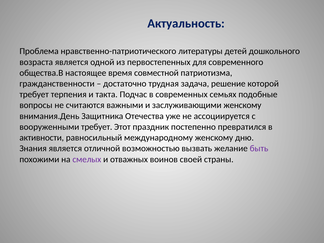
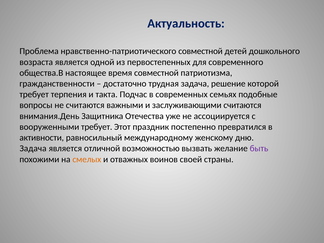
нравственно-патриотического литературы: литературы -> совместной
заслуживающими женскому: женскому -> считаются
Знания at (33, 148): Знания -> Задача
смелых colour: purple -> orange
